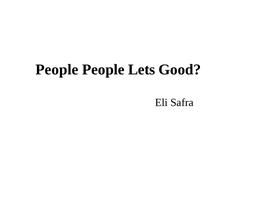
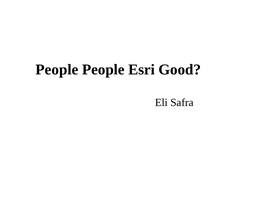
Lets: Lets -> Esri
